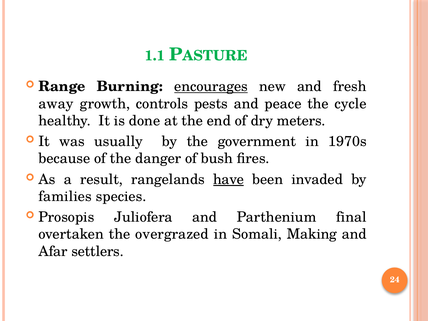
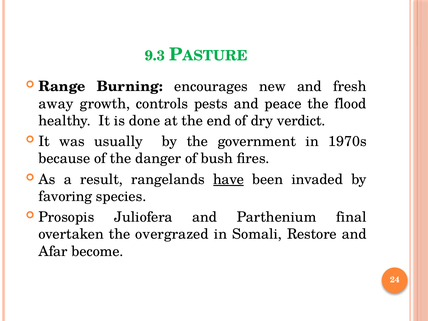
1.1: 1.1 -> 9.3
encourages underline: present -> none
cycle: cycle -> flood
meters: meters -> verdict
families: families -> favoring
Making: Making -> Restore
settlers: settlers -> become
